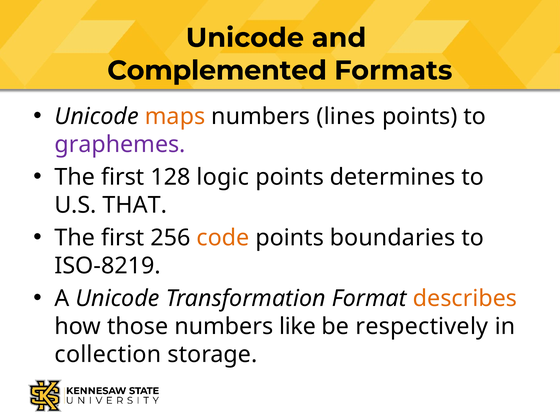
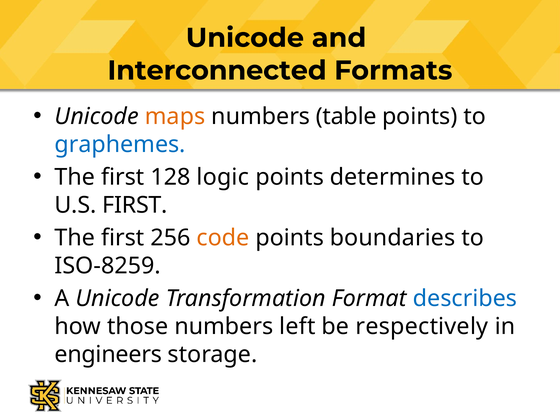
Complemented: Complemented -> Interconnected
lines: lines -> table
graphemes colour: purple -> blue
U.S THAT: THAT -> FIRST
ISO-8219: ISO-8219 -> ISO-8259
describes colour: orange -> blue
like: like -> left
collection: collection -> engineers
